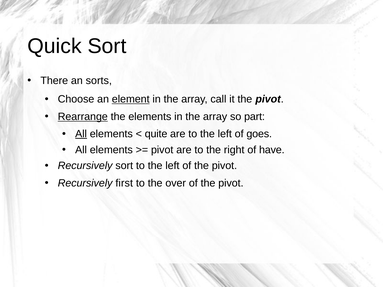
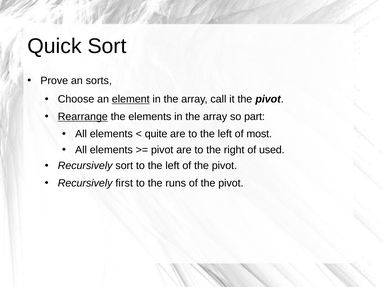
There: There -> Prove
All at (81, 134) underline: present -> none
goes: goes -> most
have: have -> used
over: over -> runs
